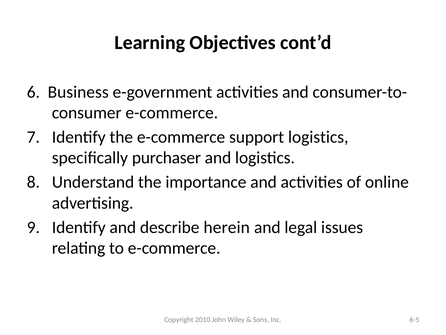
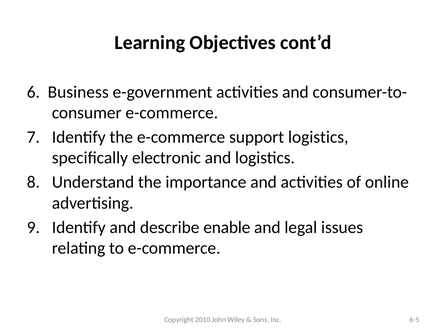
purchaser: purchaser -> electronic
herein: herein -> enable
